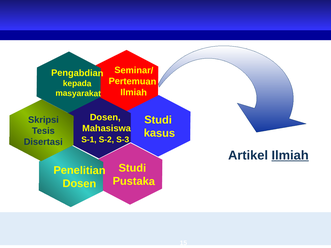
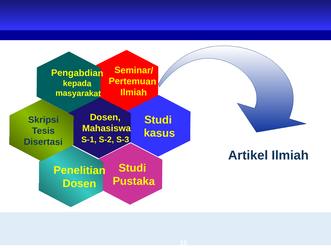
Ilmiah at (290, 155) underline: present -> none
